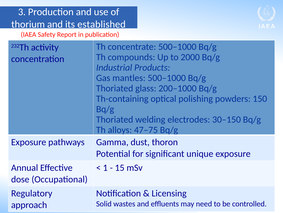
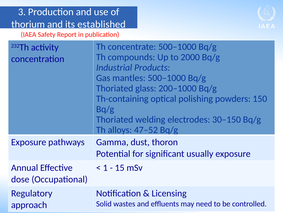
47–75: 47–75 -> 47–52
unique: unique -> usually
